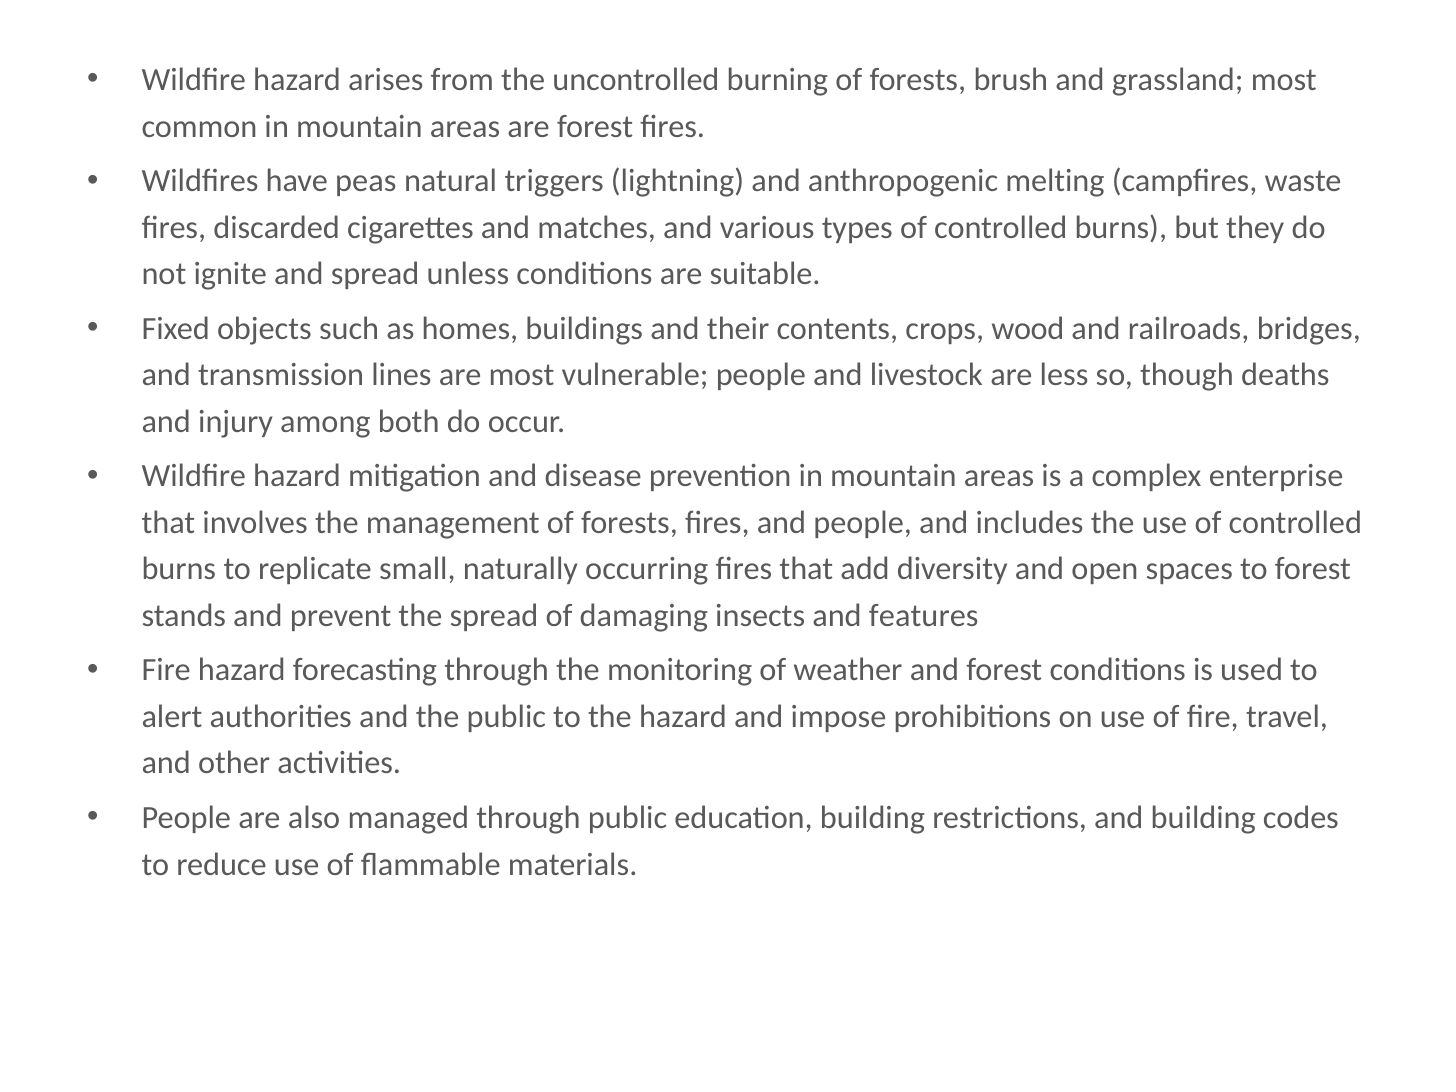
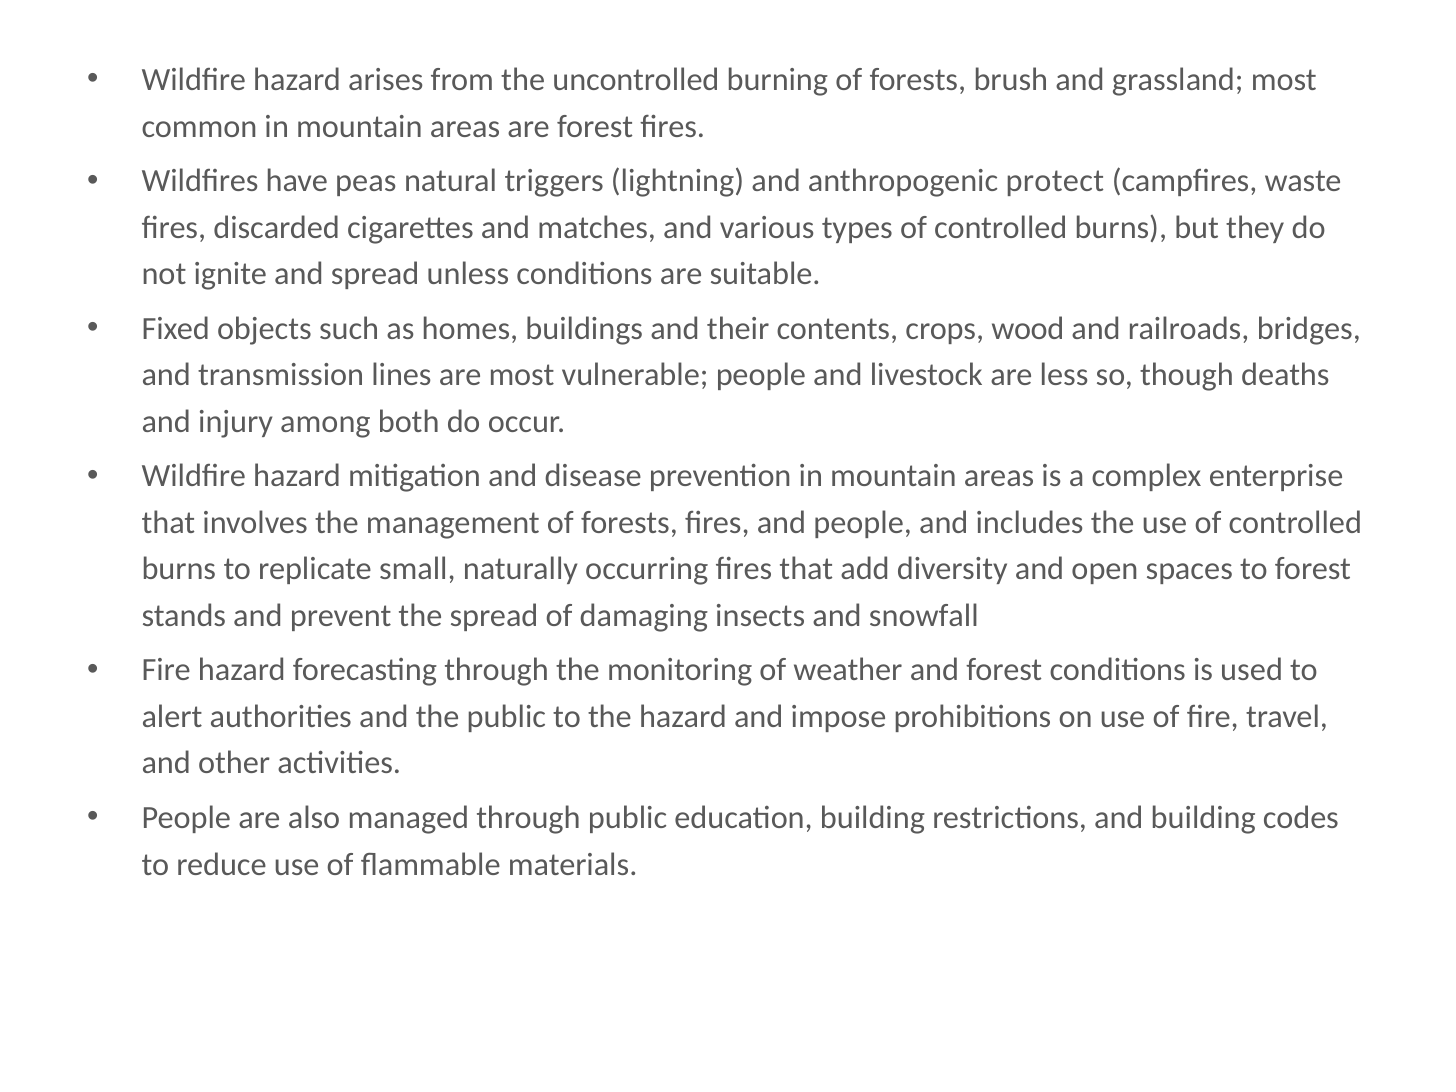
melting: melting -> protect
features: features -> snowfall
